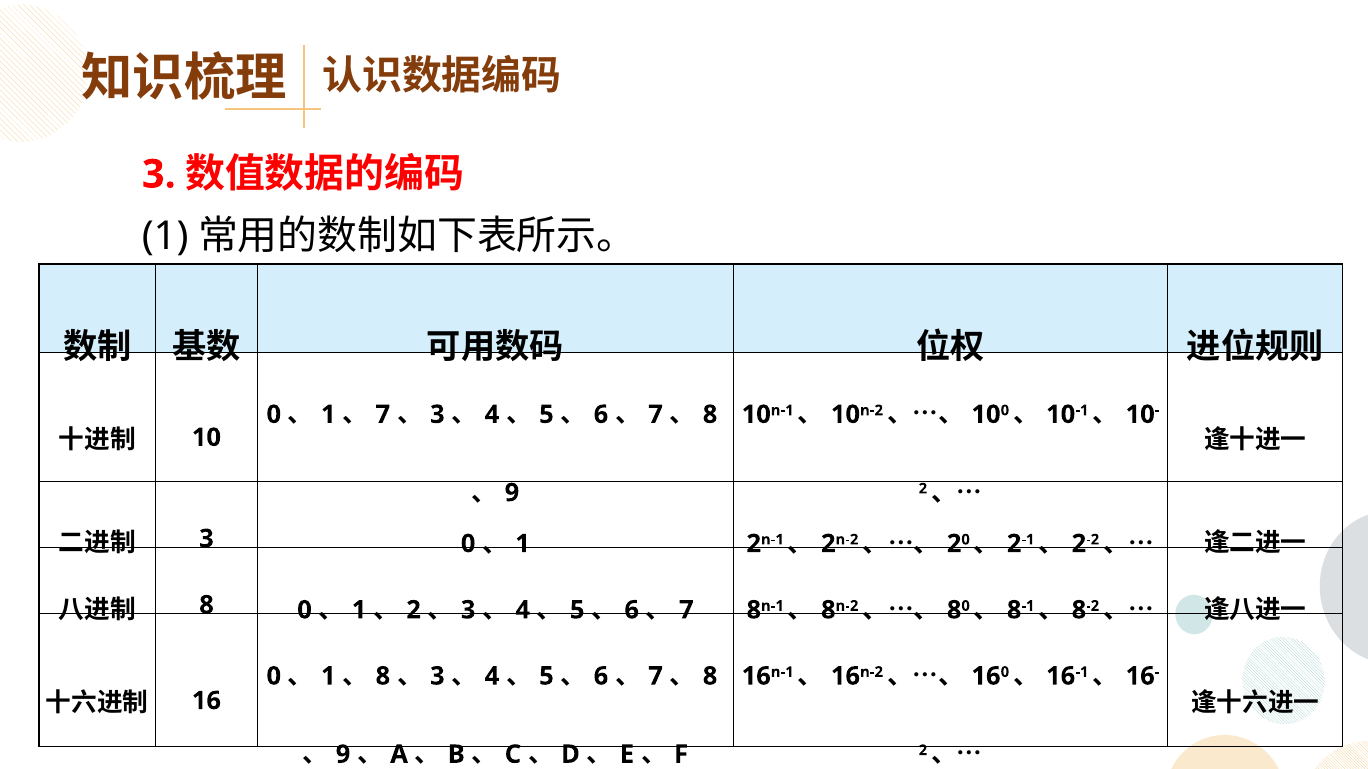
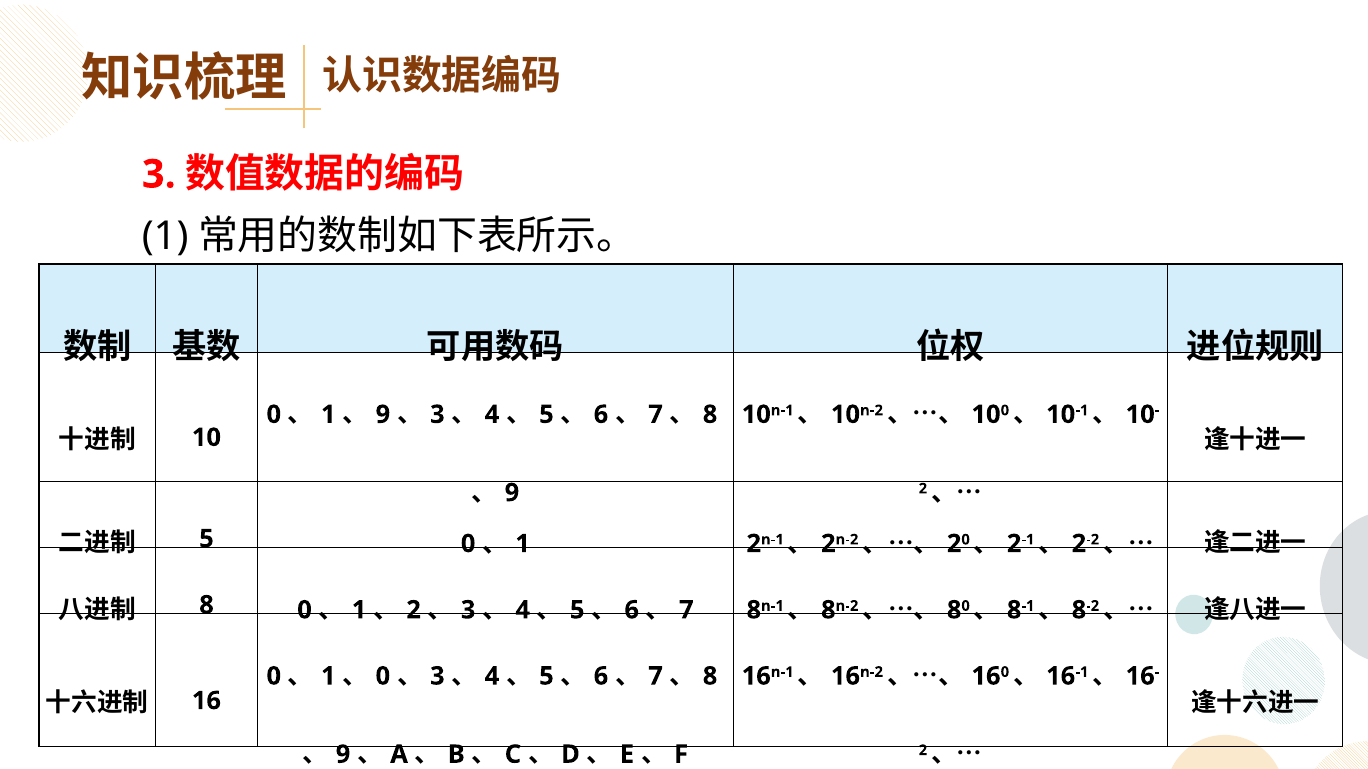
7 at (383, 415): 7 -> 9
3 at (207, 539): 3 -> 5
8 at (383, 677): 8 -> 0
